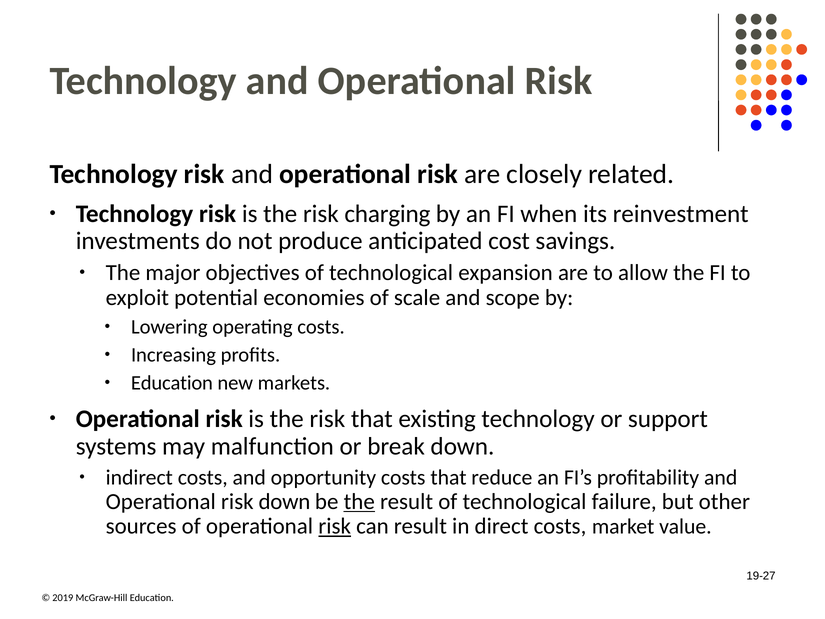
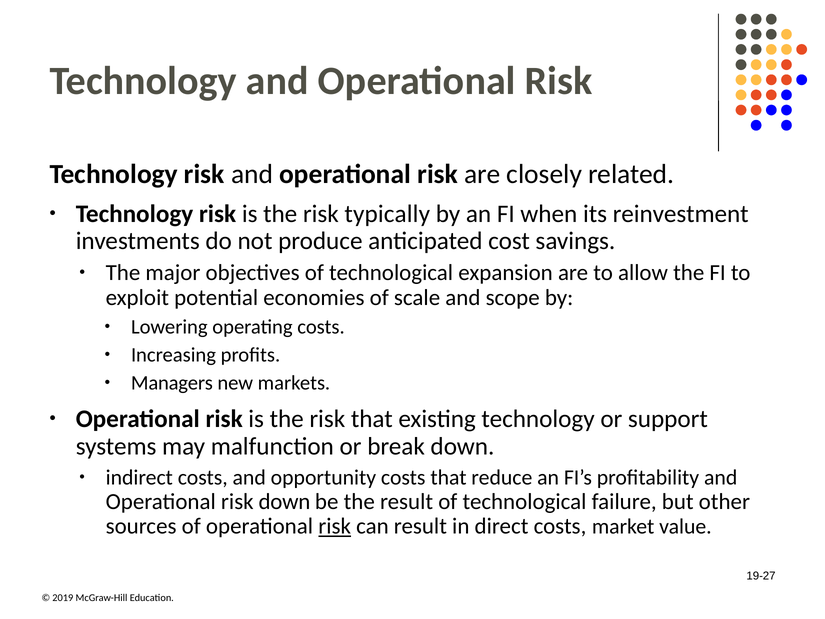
charging: charging -> typically
Education at (172, 383): Education -> Managers
the at (359, 501) underline: present -> none
